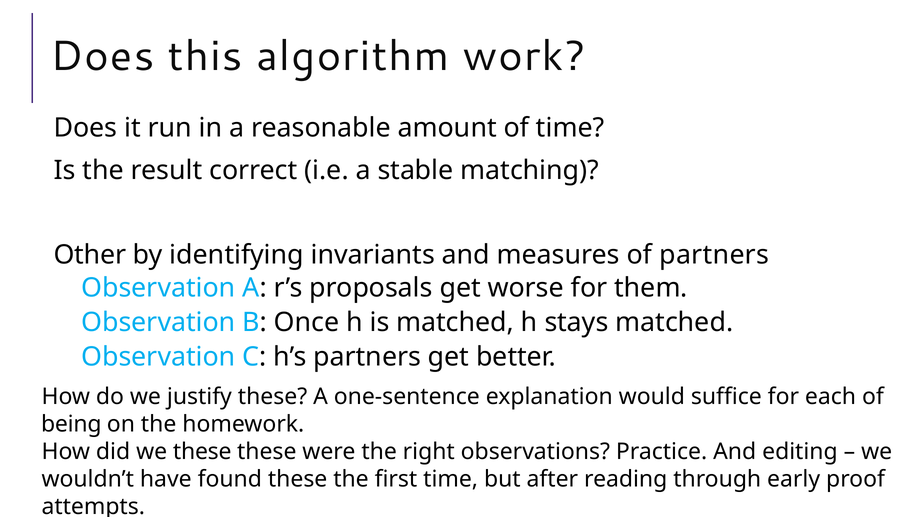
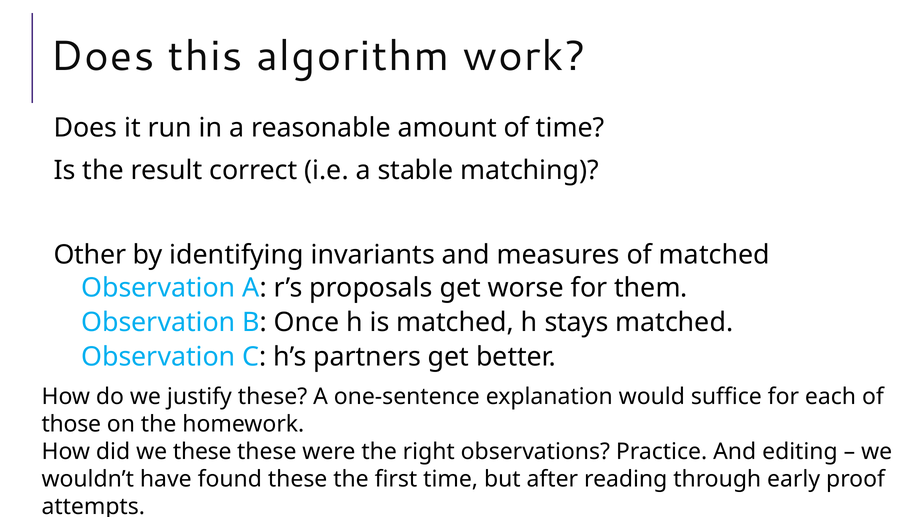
of partners: partners -> matched
being: being -> those
